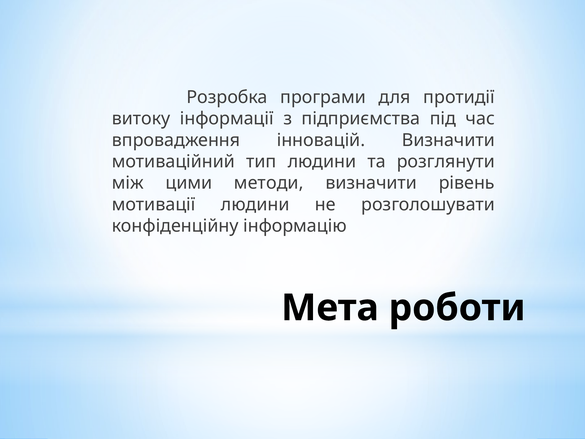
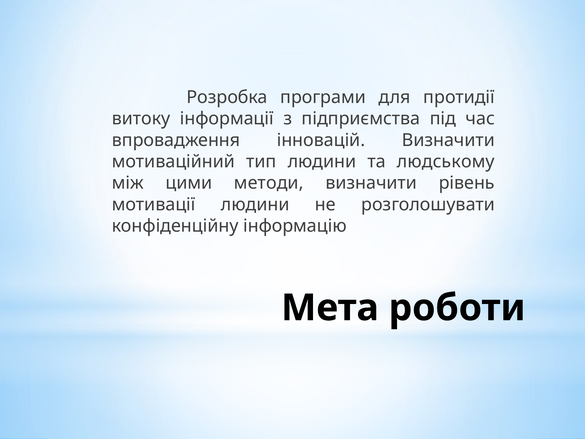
розглянути: розглянути -> людському
